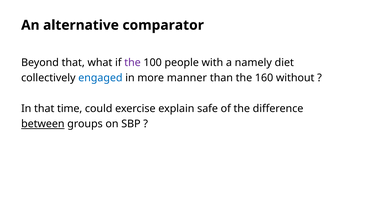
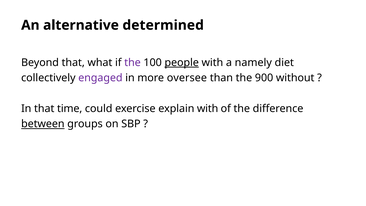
comparator: comparator -> determined
people underline: none -> present
engaged colour: blue -> purple
manner: manner -> oversee
160: 160 -> 900
explain safe: safe -> with
